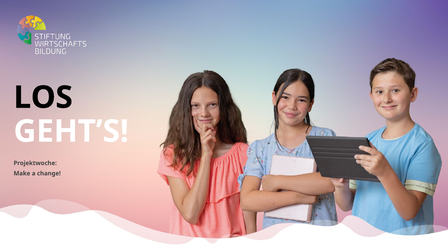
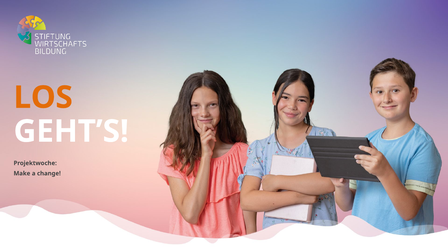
LOS colour: black -> orange
